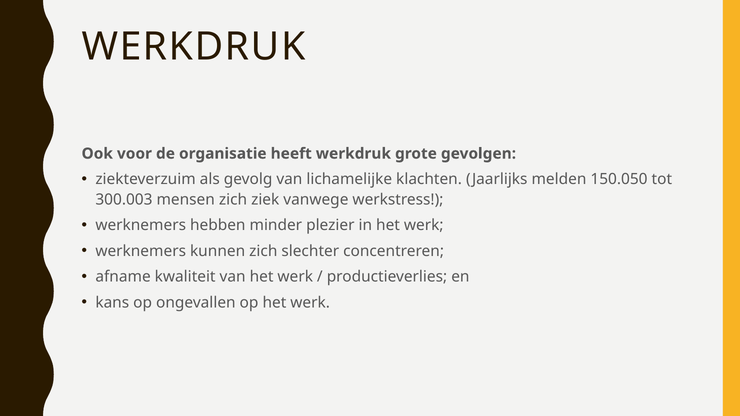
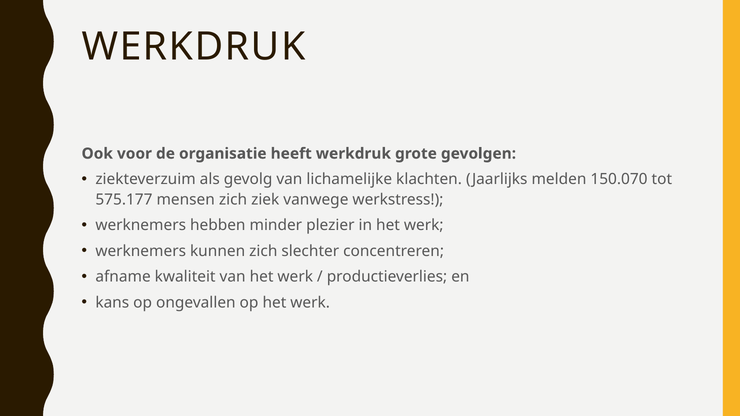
150.050: 150.050 -> 150.070
300.003: 300.003 -> 575.177
